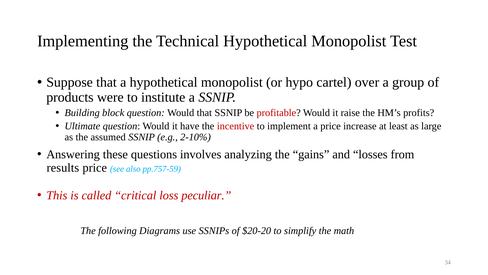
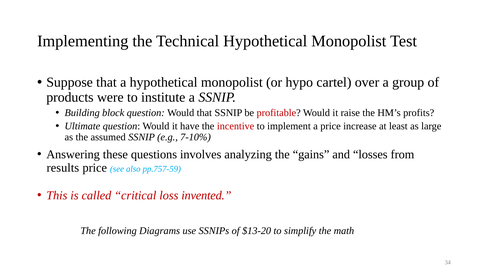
2-10%: 2-10% -> 7-10%
peculiar: peculiar -> invented
$20-20: $20-20 -> $13-20
